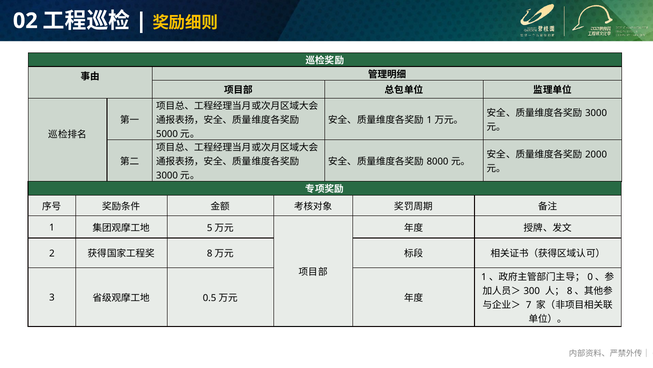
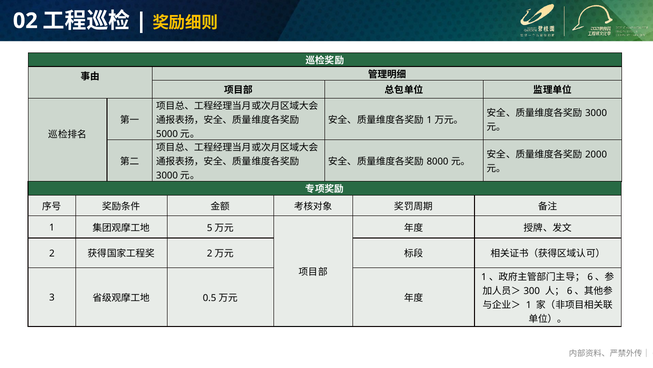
8 at (210, 253): 8 -> 2
0 at (590, 277): 0 -> 6
8 at (570, 291): 8 -> 6
7 at (529, 304): 7 -> 1
